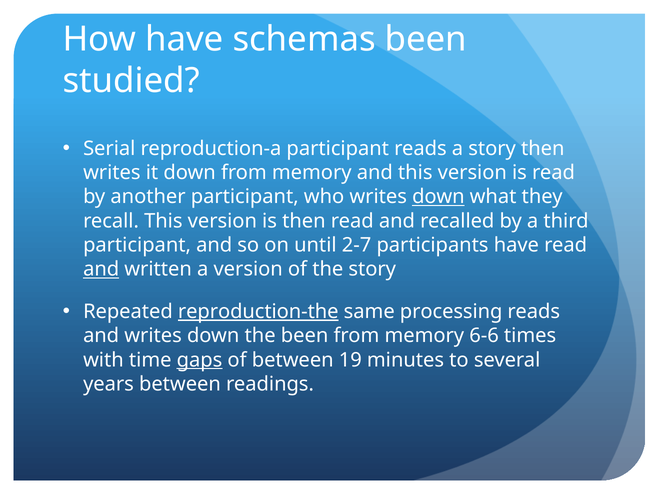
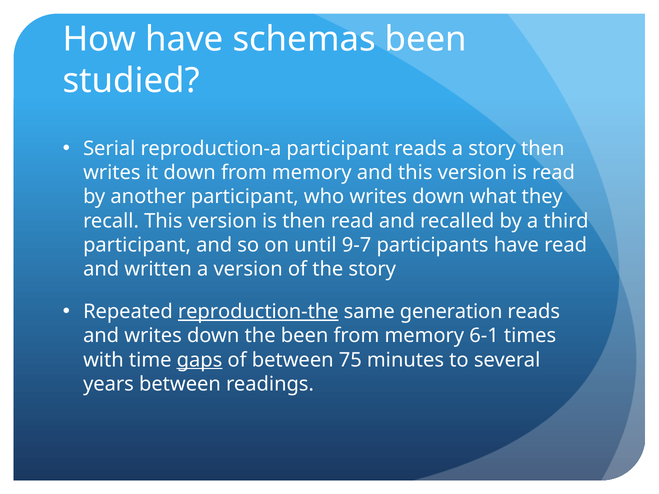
down at (438, 197) underline: present -> none
2-7: 2-7 -> 9-7
and at (101, 269) underline: present -> none
processing: processing -> generation
6-6: 6-6 -> 6-1
19: 19 -> 75
